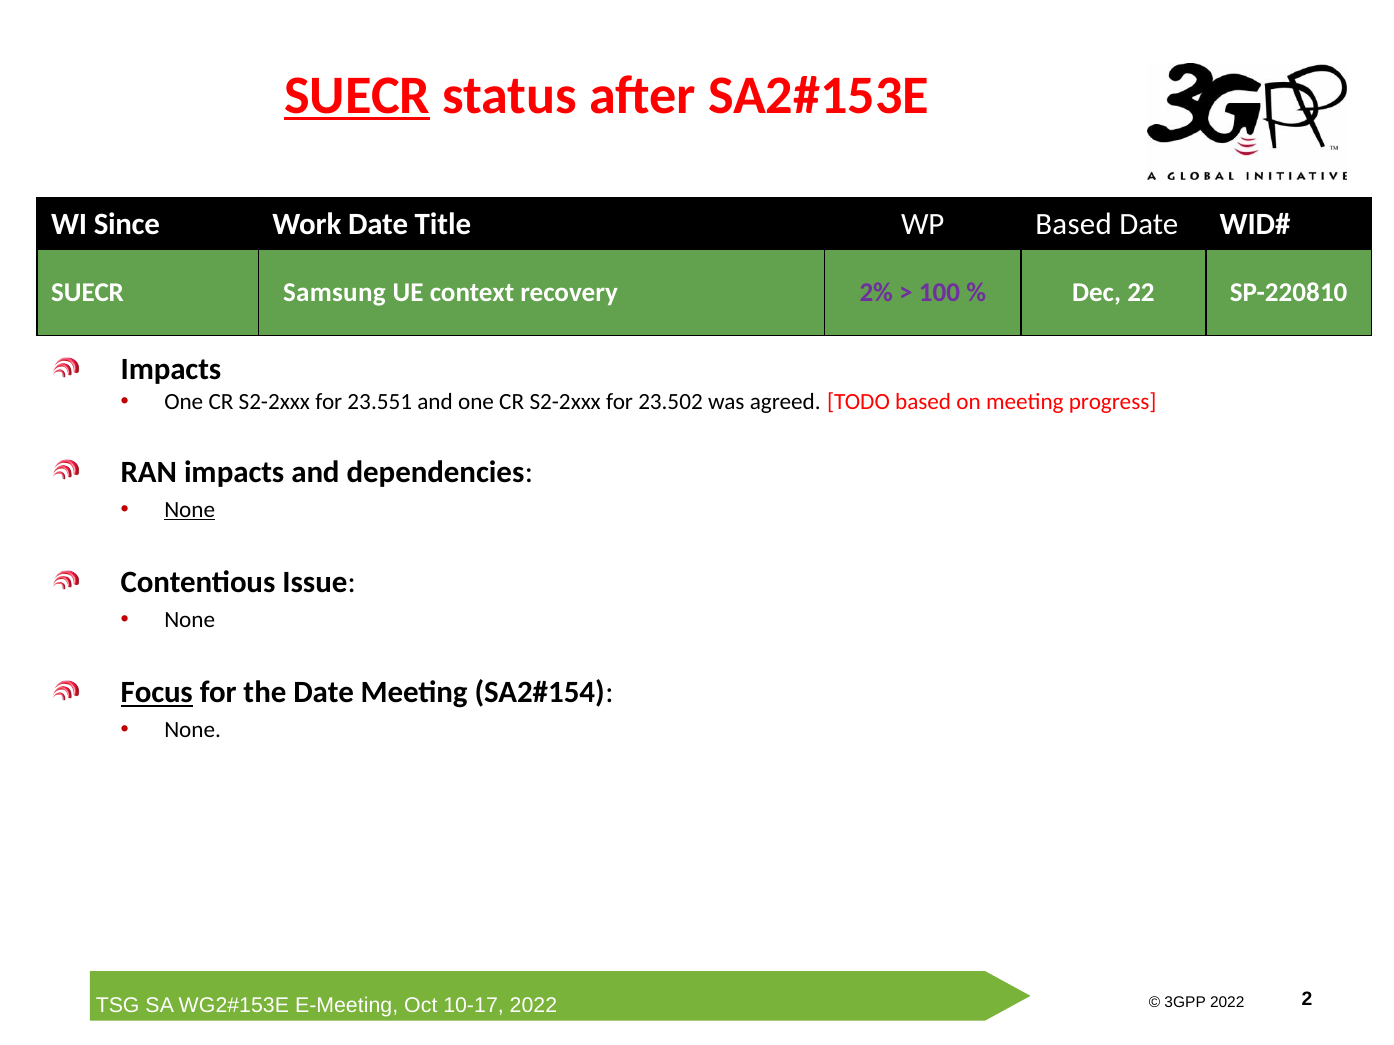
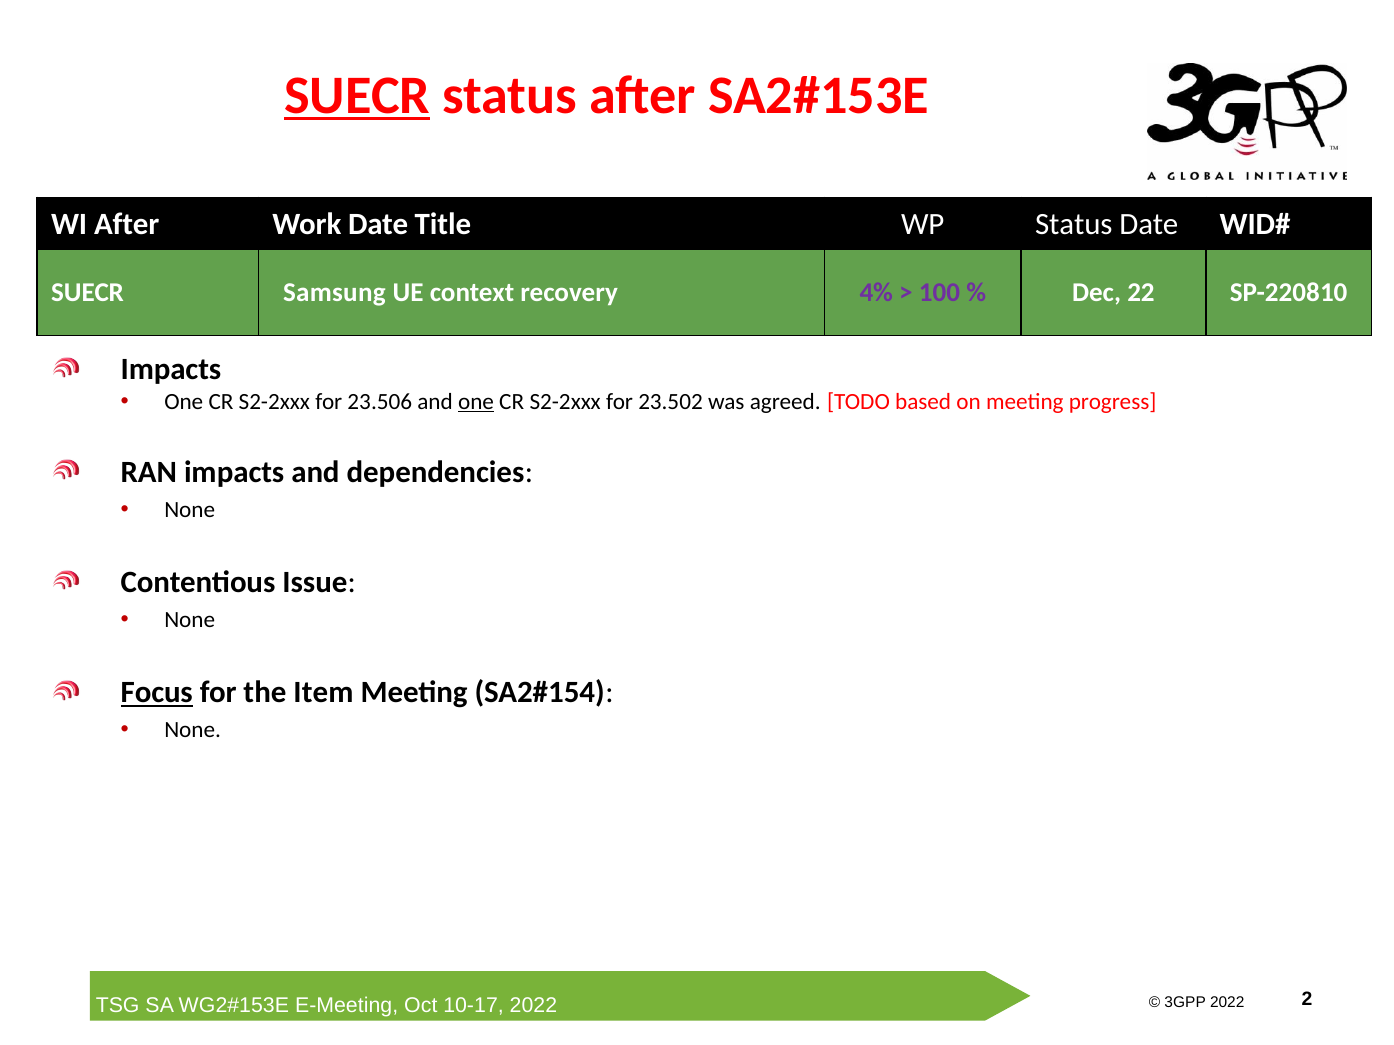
WI Since: Since -> After
WP Based: Based -> Status
2%: 2% -> 4%
23.551: 23.551 -> 23.506
one at (476, 402) underline: none -> present
None at (190, 510) underline: present -> none
the Date: Date -> Item
